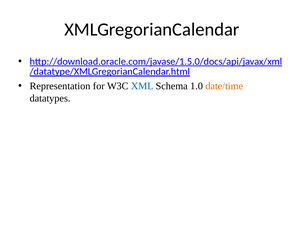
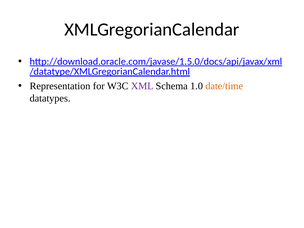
XML colour: blue -> purple
